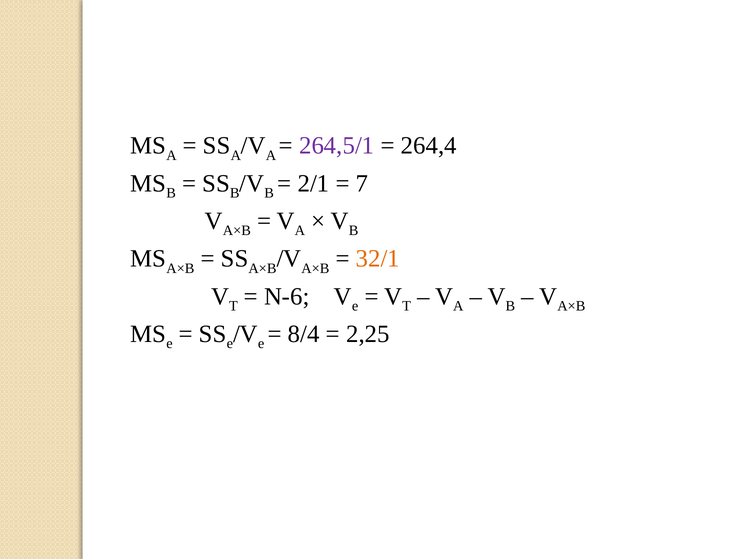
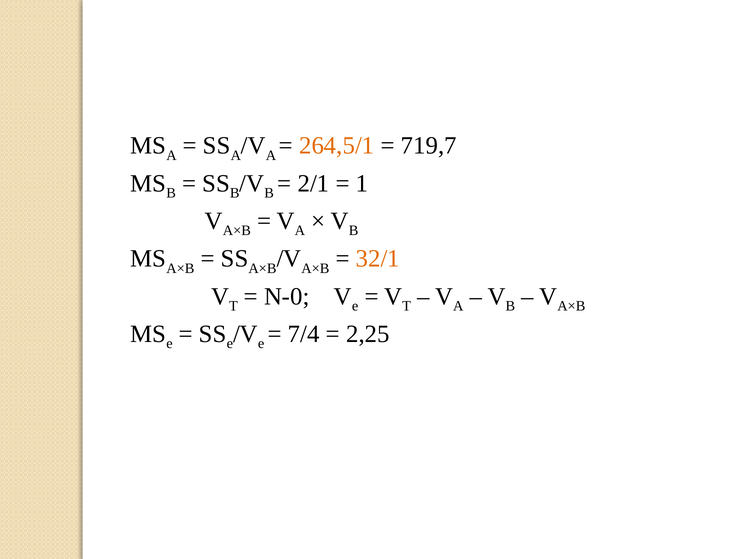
264,5/1 colour: purple -> orange
264,4: 264,4 -> 719,7
7: 7 -> 1
N-6: N-6 -> N-0
8/4: 8/4 -> 7/4
